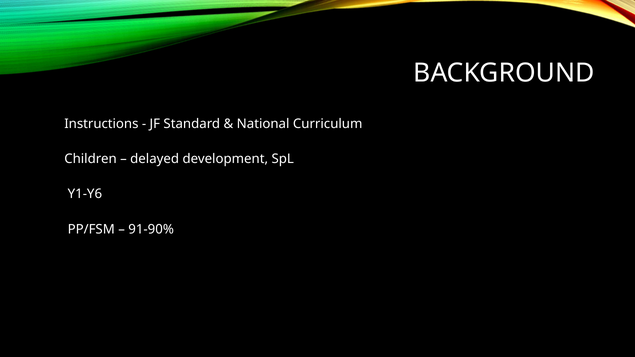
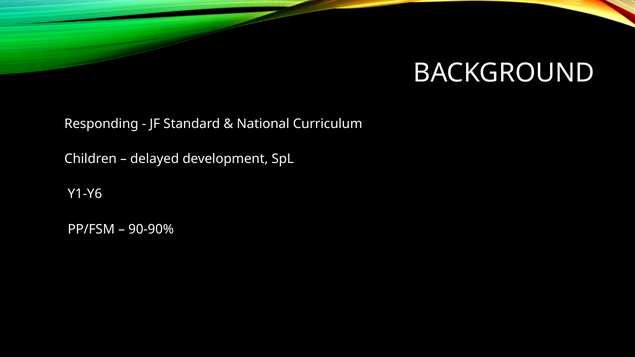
Instructions: Instructions -> Responding
91-90%: 91-90% -> 90-90%
